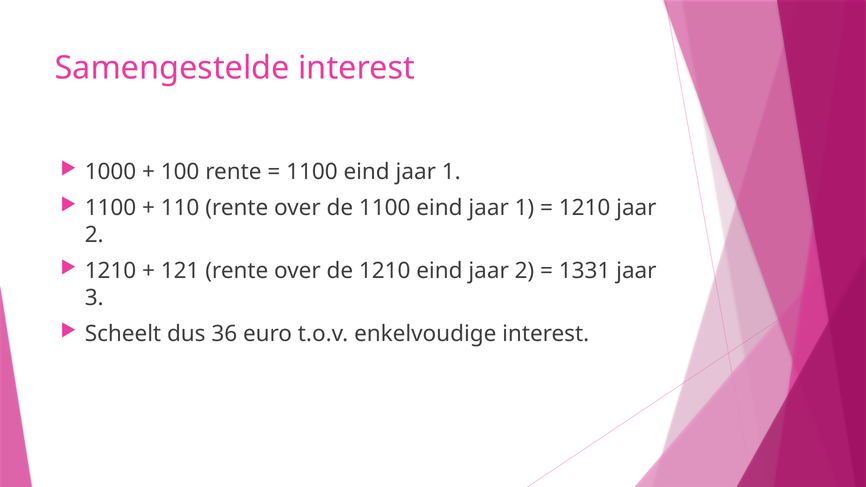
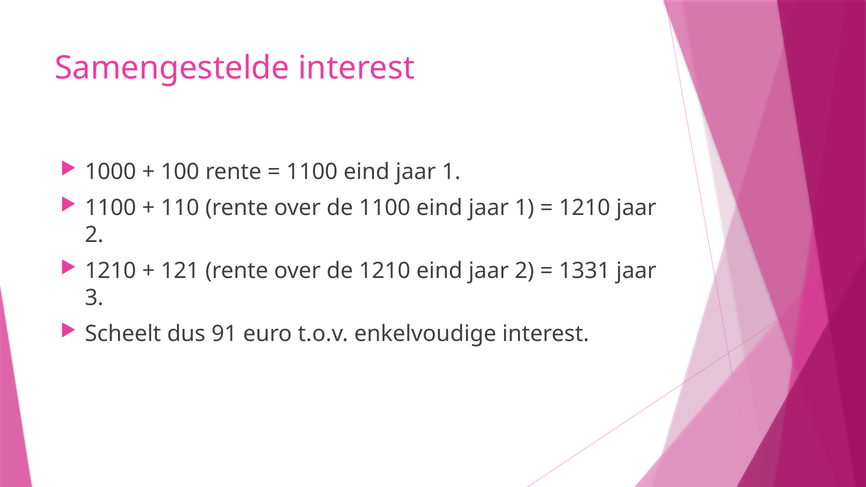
36: 36 -> 91
